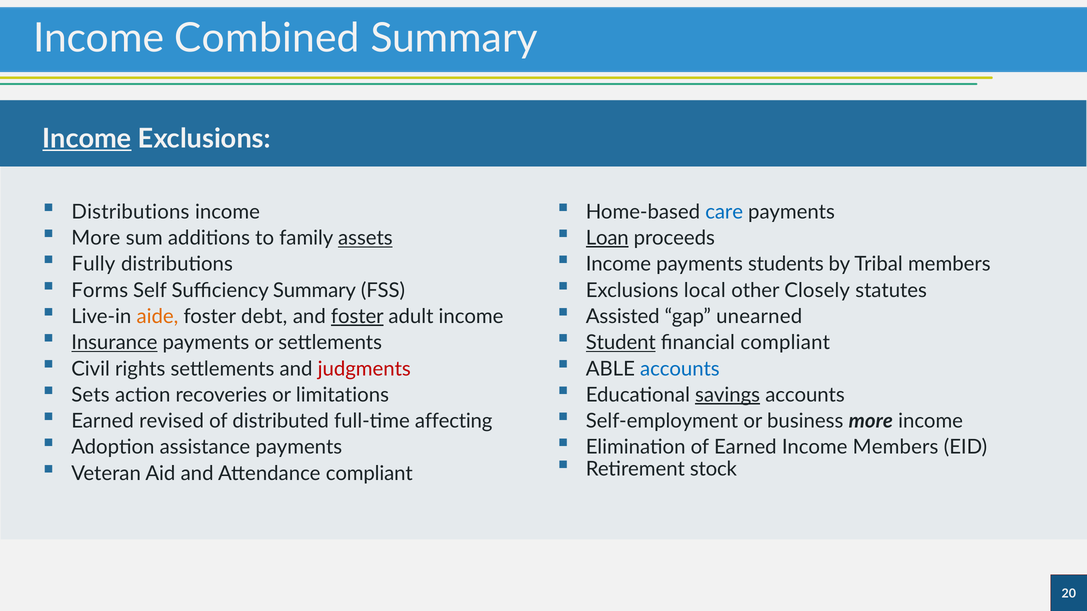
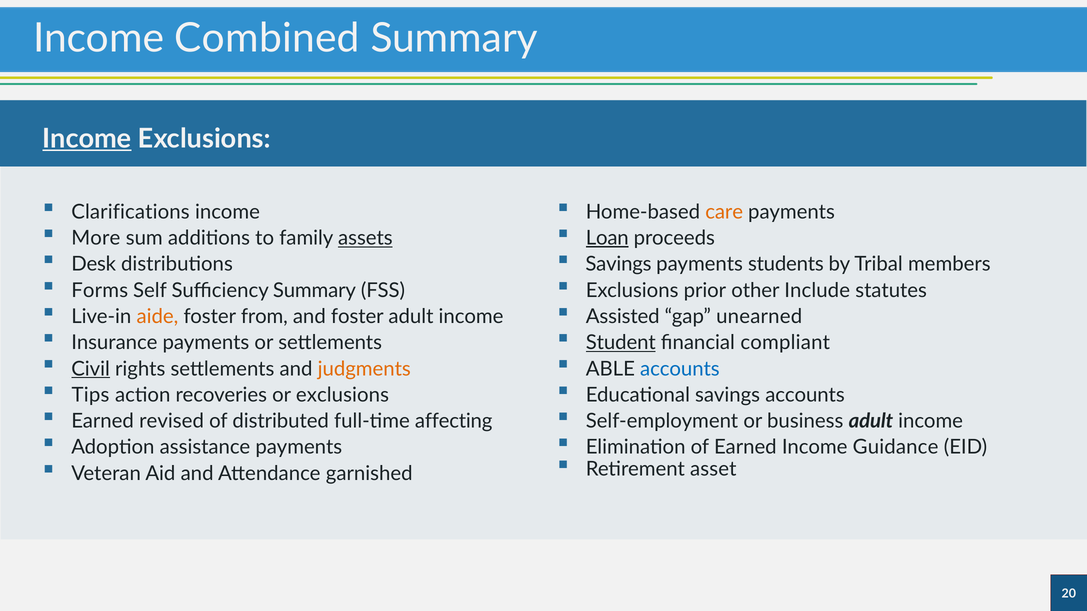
Distributions at (130, 212): Distributions -> Clarifications
care colour: blue -> orange
Fully: Fully -> Desk
Income at (618, 264): Income -> Savings
local: local -> prior
Closely: Closely -> Include
debt: debt -> from
foster at (357, 317) underline: present -> none
Insurance underline: present -> none
Civil underline: none -> present
judgments colour: red -> orange
Sets: Sets -> Tips
or limitations: limitations -> exclusions
savings at (728, 395) underline: present -> none
business more: more -> adult
Income Members: Members -> Guidance
stock: stock -> asset
Attendance compliant: compliant -> garnished
